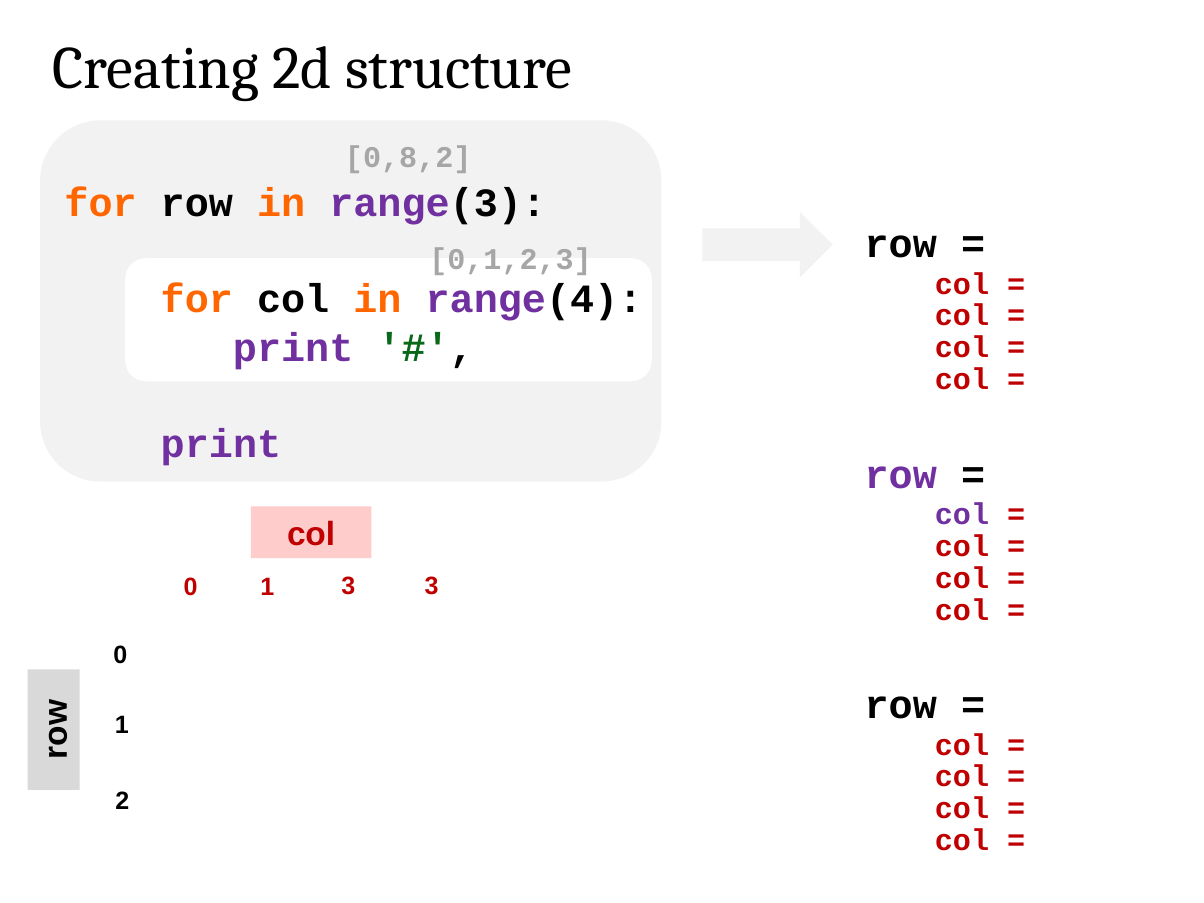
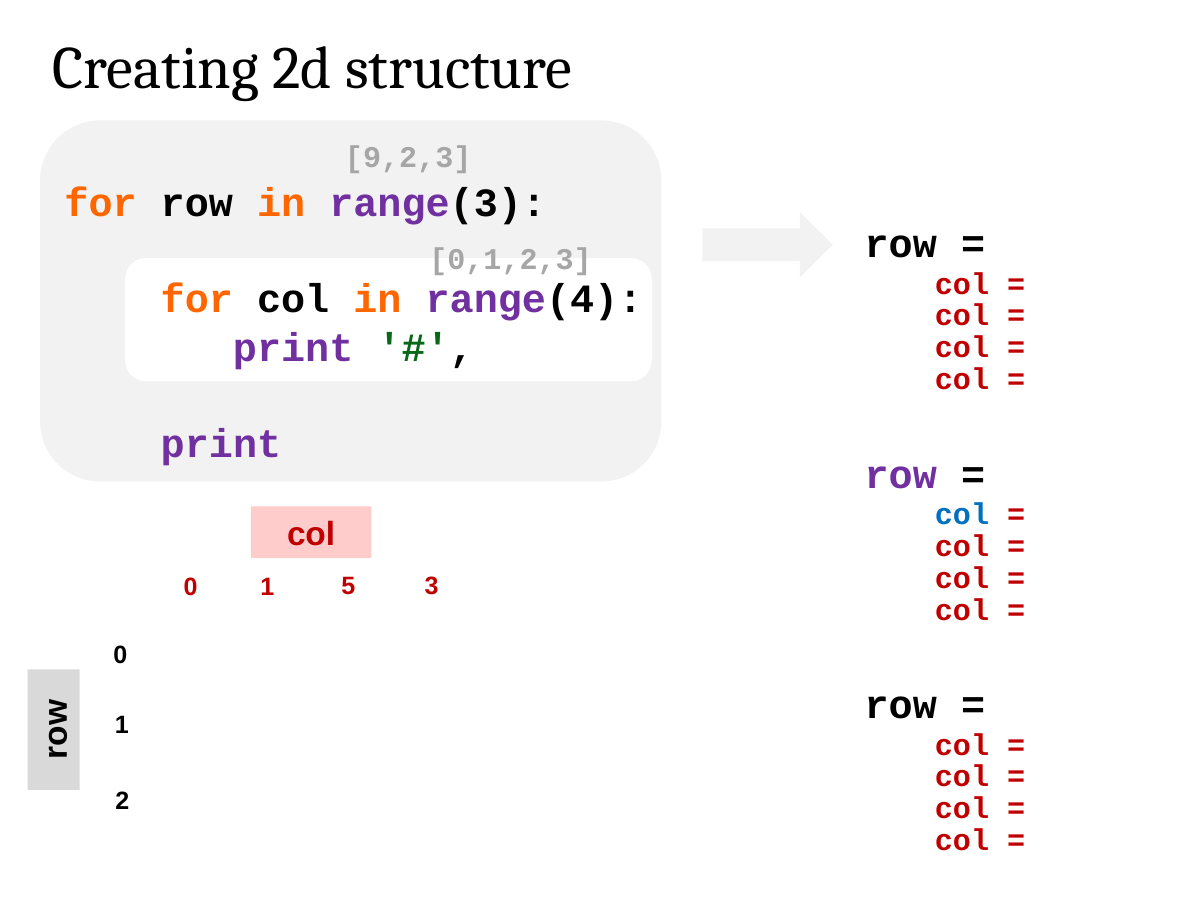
0,8,2: 0,8,2 -> 9,2,3
col at (962, 515) colour: purple -> blue
1 3: 3 -> 5
